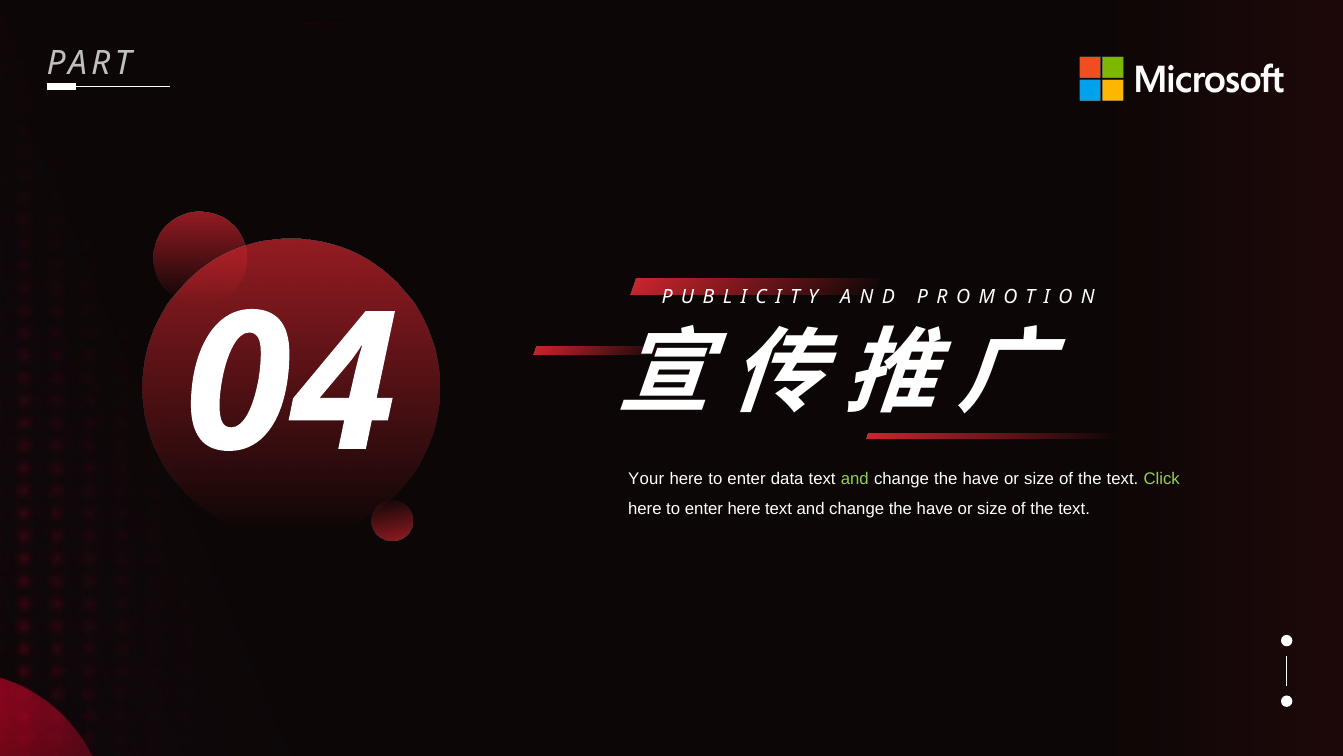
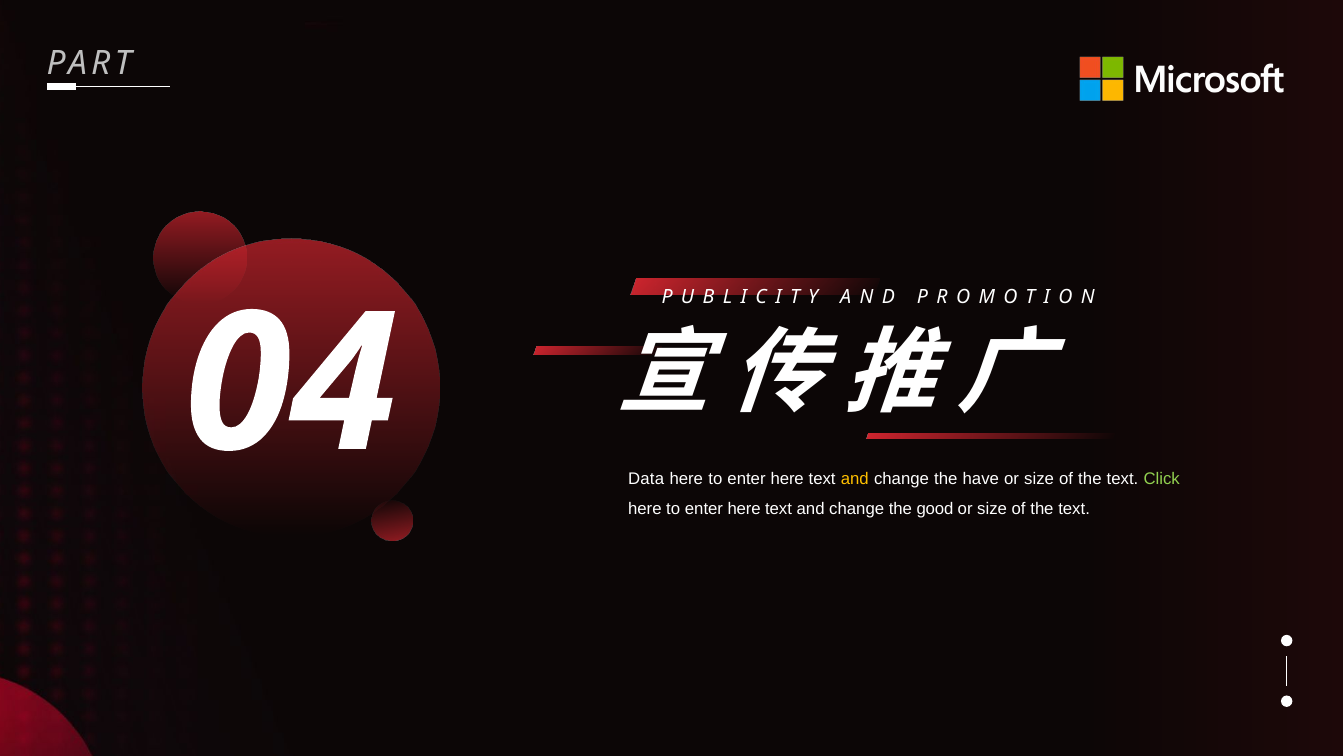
Your: Your -> Data
data at (787, 478): data -> here
and at (855, 478) colour: light green -> yellow
have at (935, 509): have -> good
